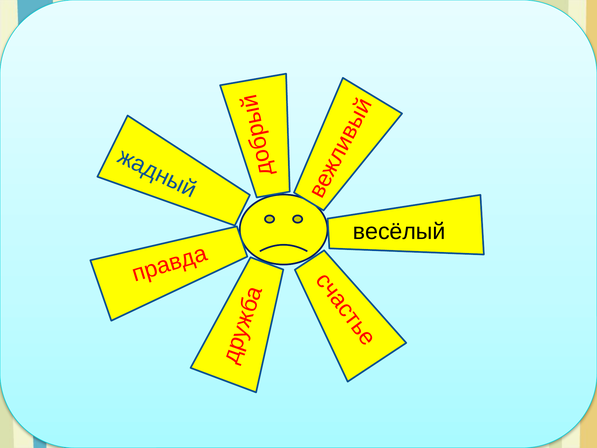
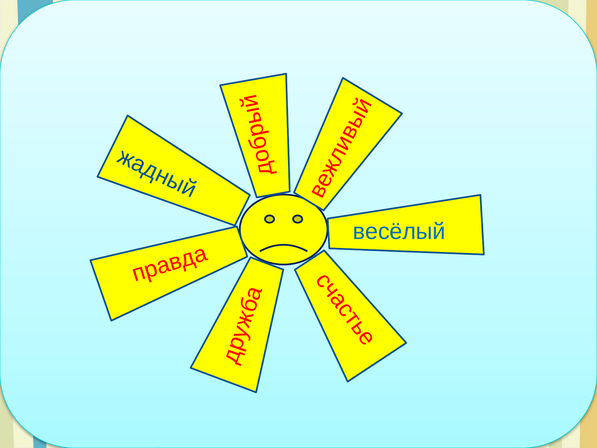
весёлый colour: black -> blue
